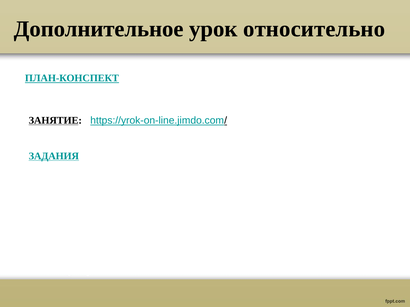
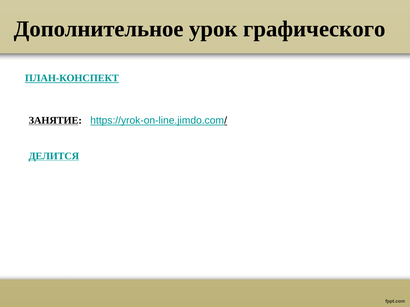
относительно: относительно -> графического
ЗАДАНИЯ: ЗАДАНИЯ -> ДЕЛИТСЯ
